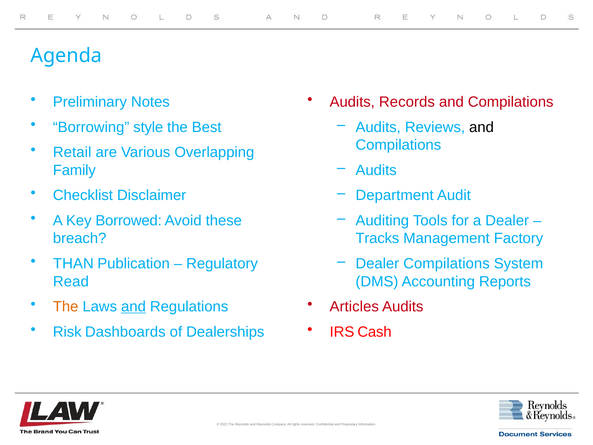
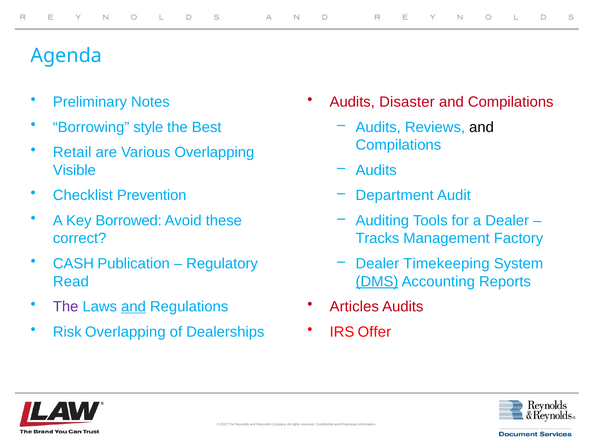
Records: Records -> Disaster
Family: Family -> Visible
Disclaimer: Disclaimer -> Prevention
breach: breach -> correct
THAN: THAN -> CASH
Dealer Compilations: Compilations -> Timekeeping
DMS underline: none -> present
The at (66, 307) colour: orange -> purple
Risk Dashboards: Dashboards -> Overlapping
Cash: Cash -> Offer
